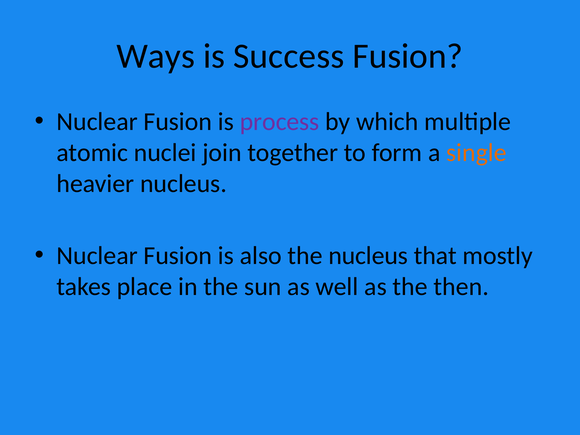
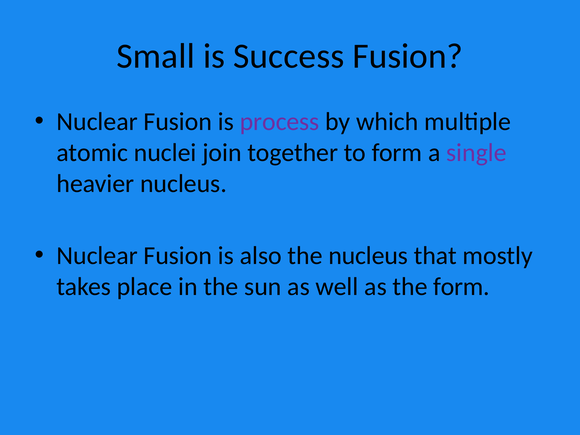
Ways: Ways -> Small
single colour: orange -> purple
the then: then -> form
